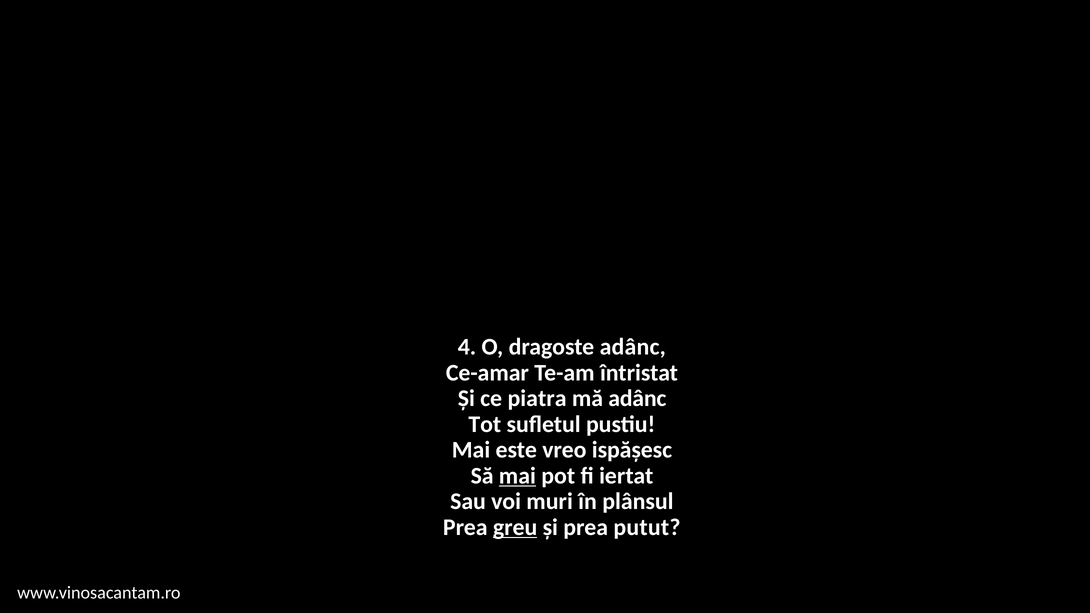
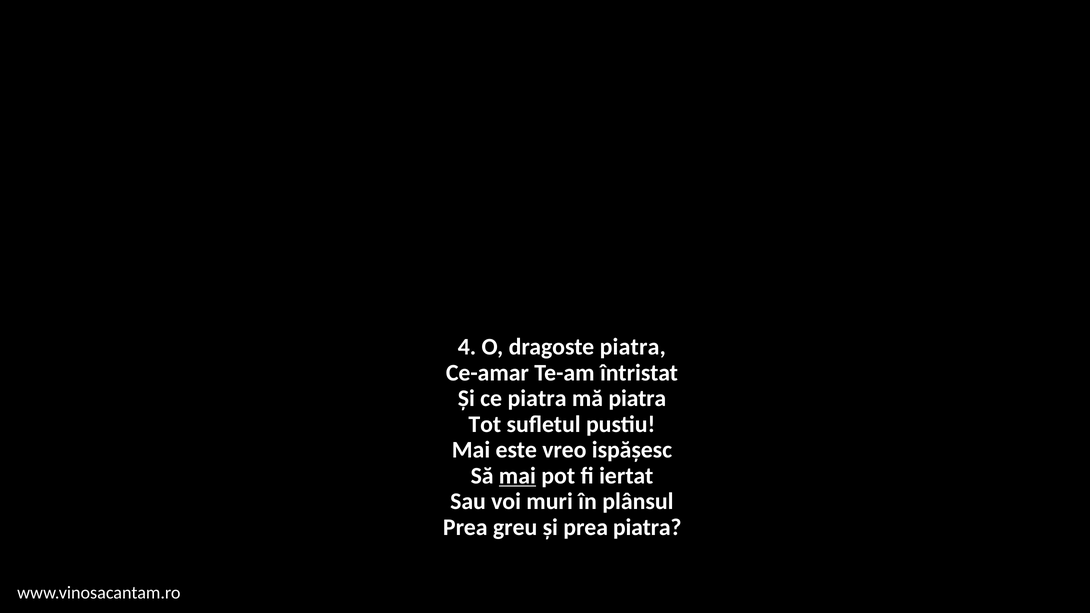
dragoste adânc: adânc -> piatra
mă adânc: adânc -> piatra
greu underline: present -> none
prea putut: putut -> piatra
